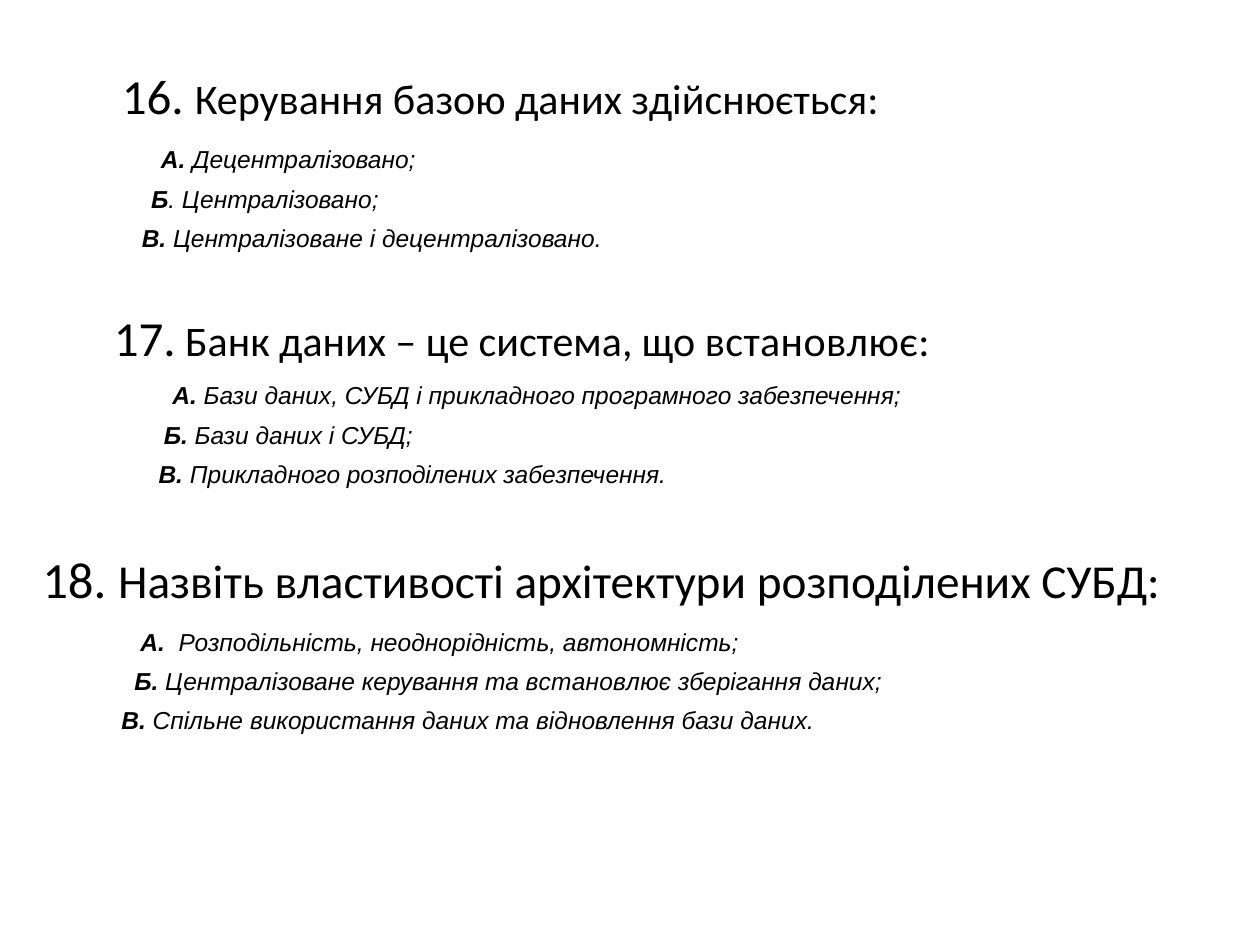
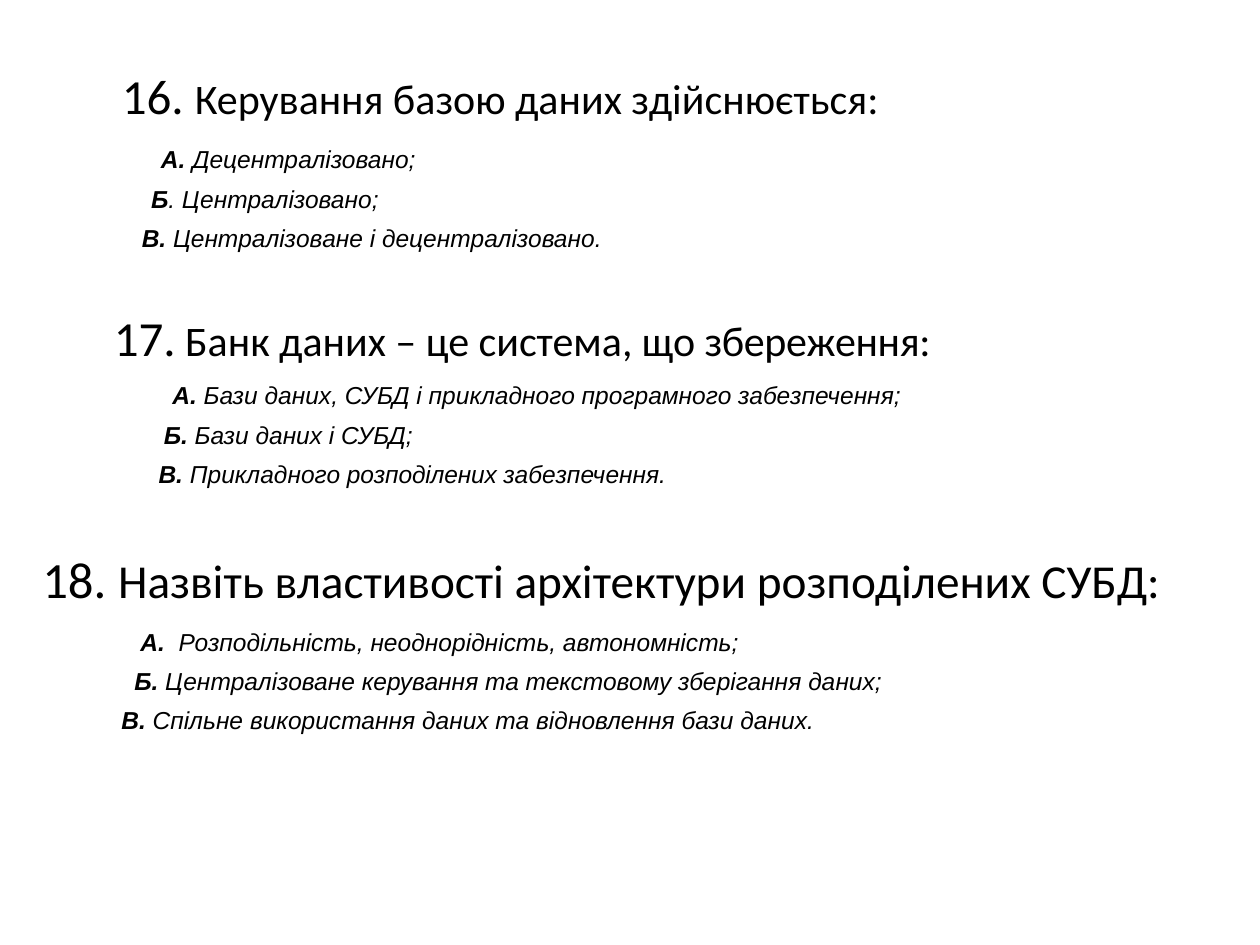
що встановлює: встановлює -> збереження
та встановлює: встановлює -> текстовому
